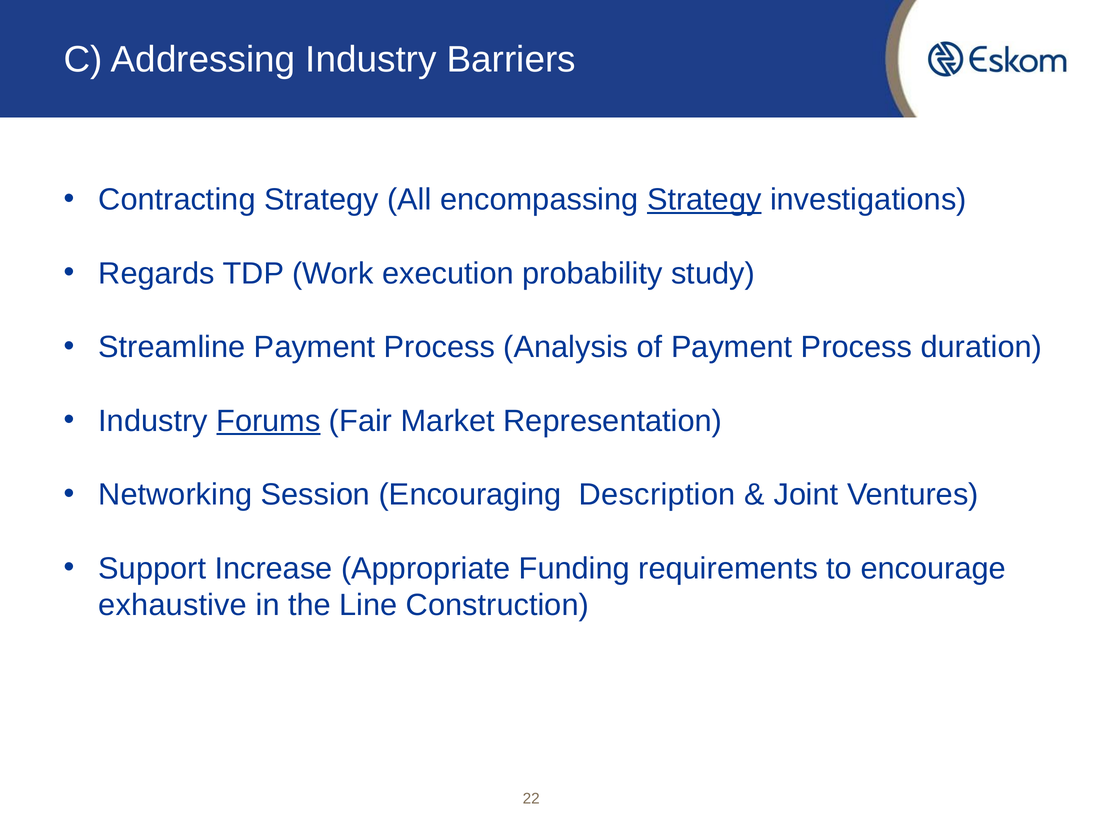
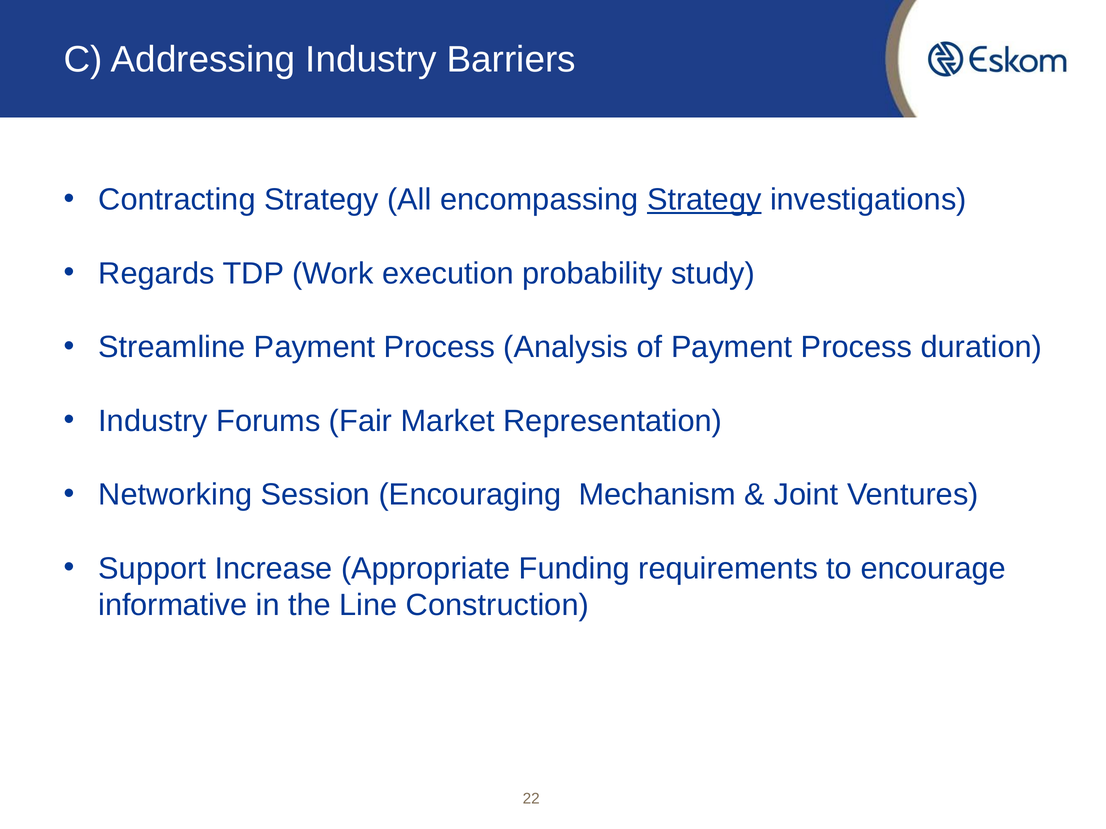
Forums underline: present -> none
Description: Description -> Mechanism
exhaustive: exhaustive -> informative
